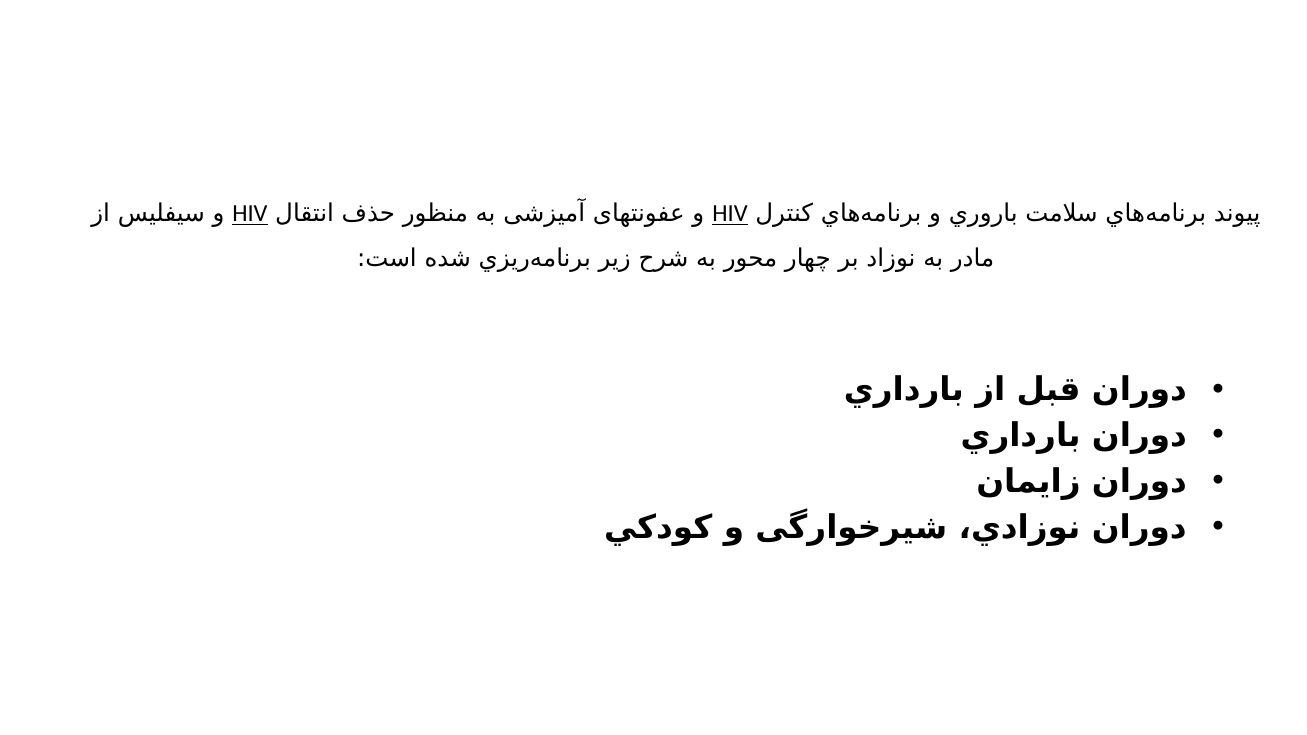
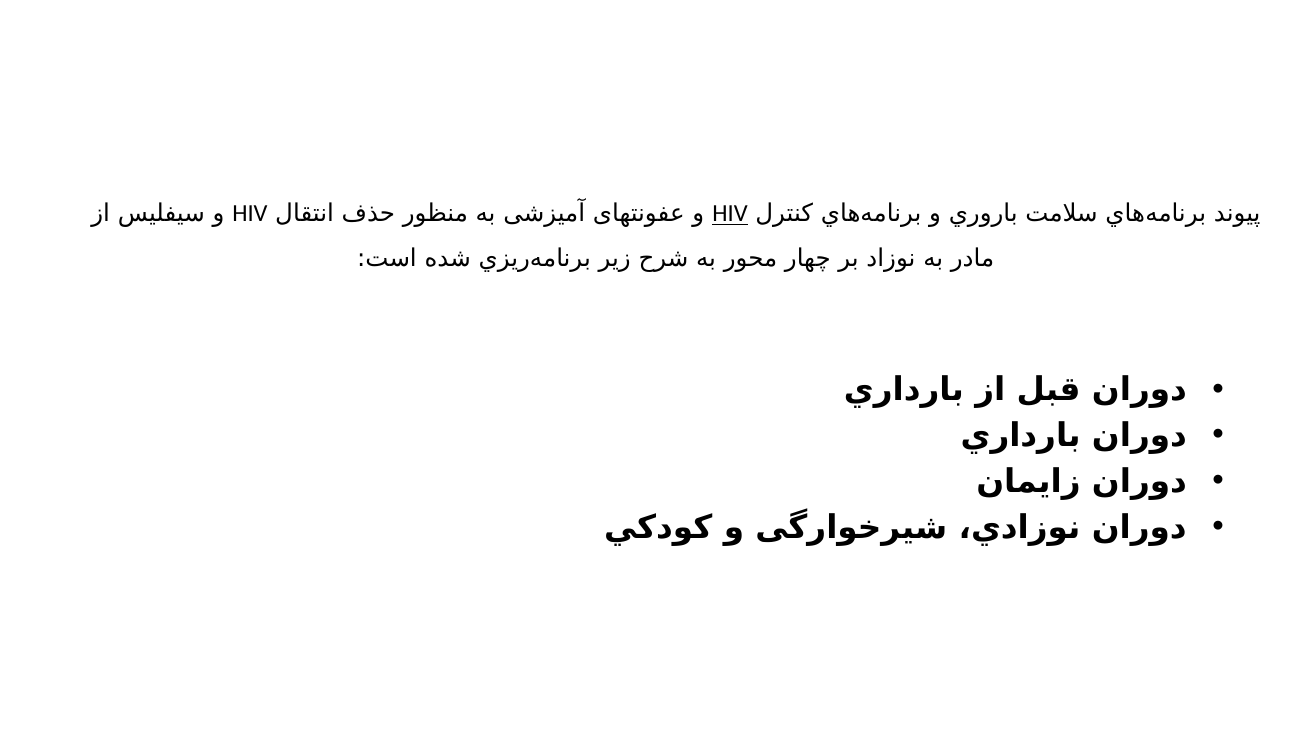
HIV at (250, 214) underline: present -> none
